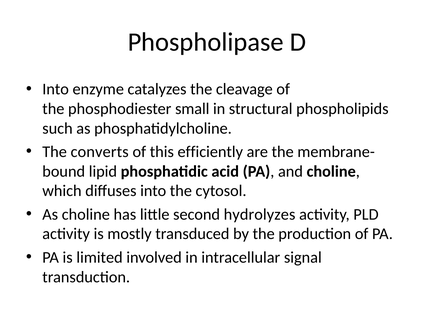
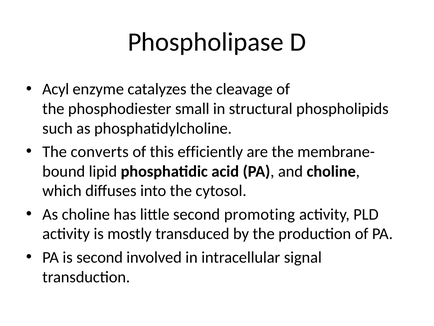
Into at (56, 89): Into -> Acyl
hydrolyzes: hydrolyzes -> promoting
is limited: limited -> second
